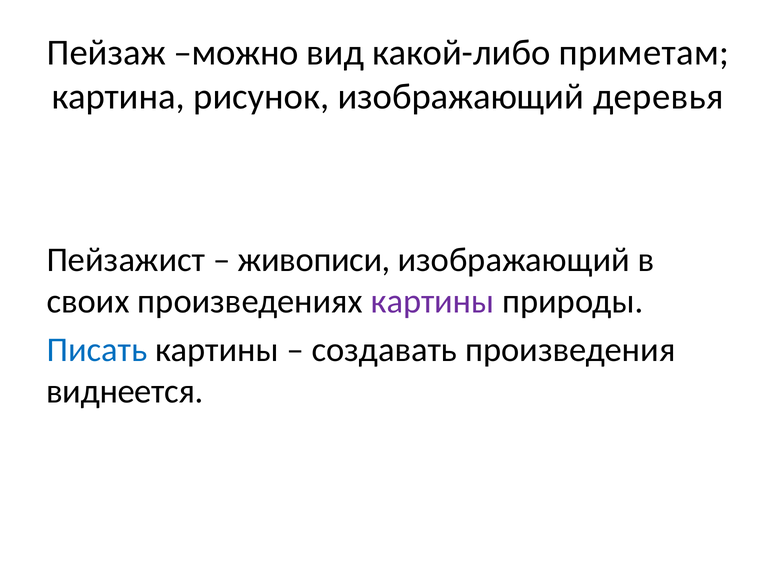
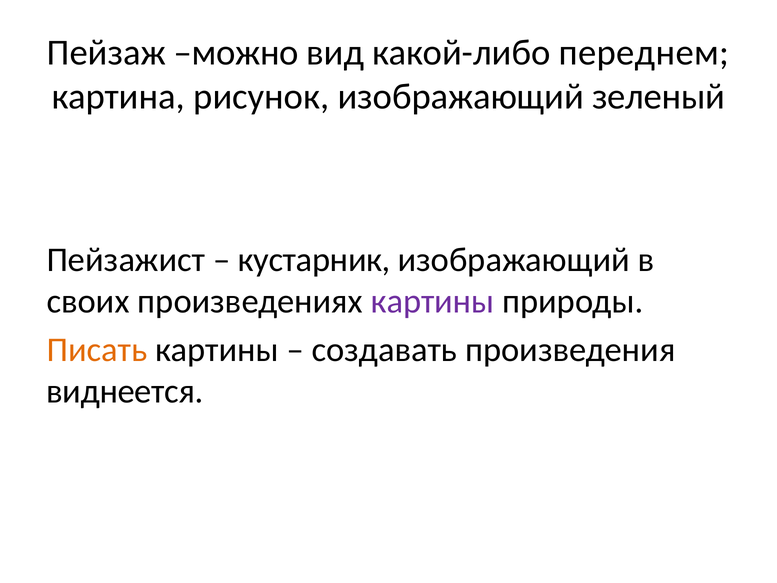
приметам: приметам -> переднем
деревья: деревья -> зеленый
живописи: живописи -> кустарник
Писать colour: blue -> orange
